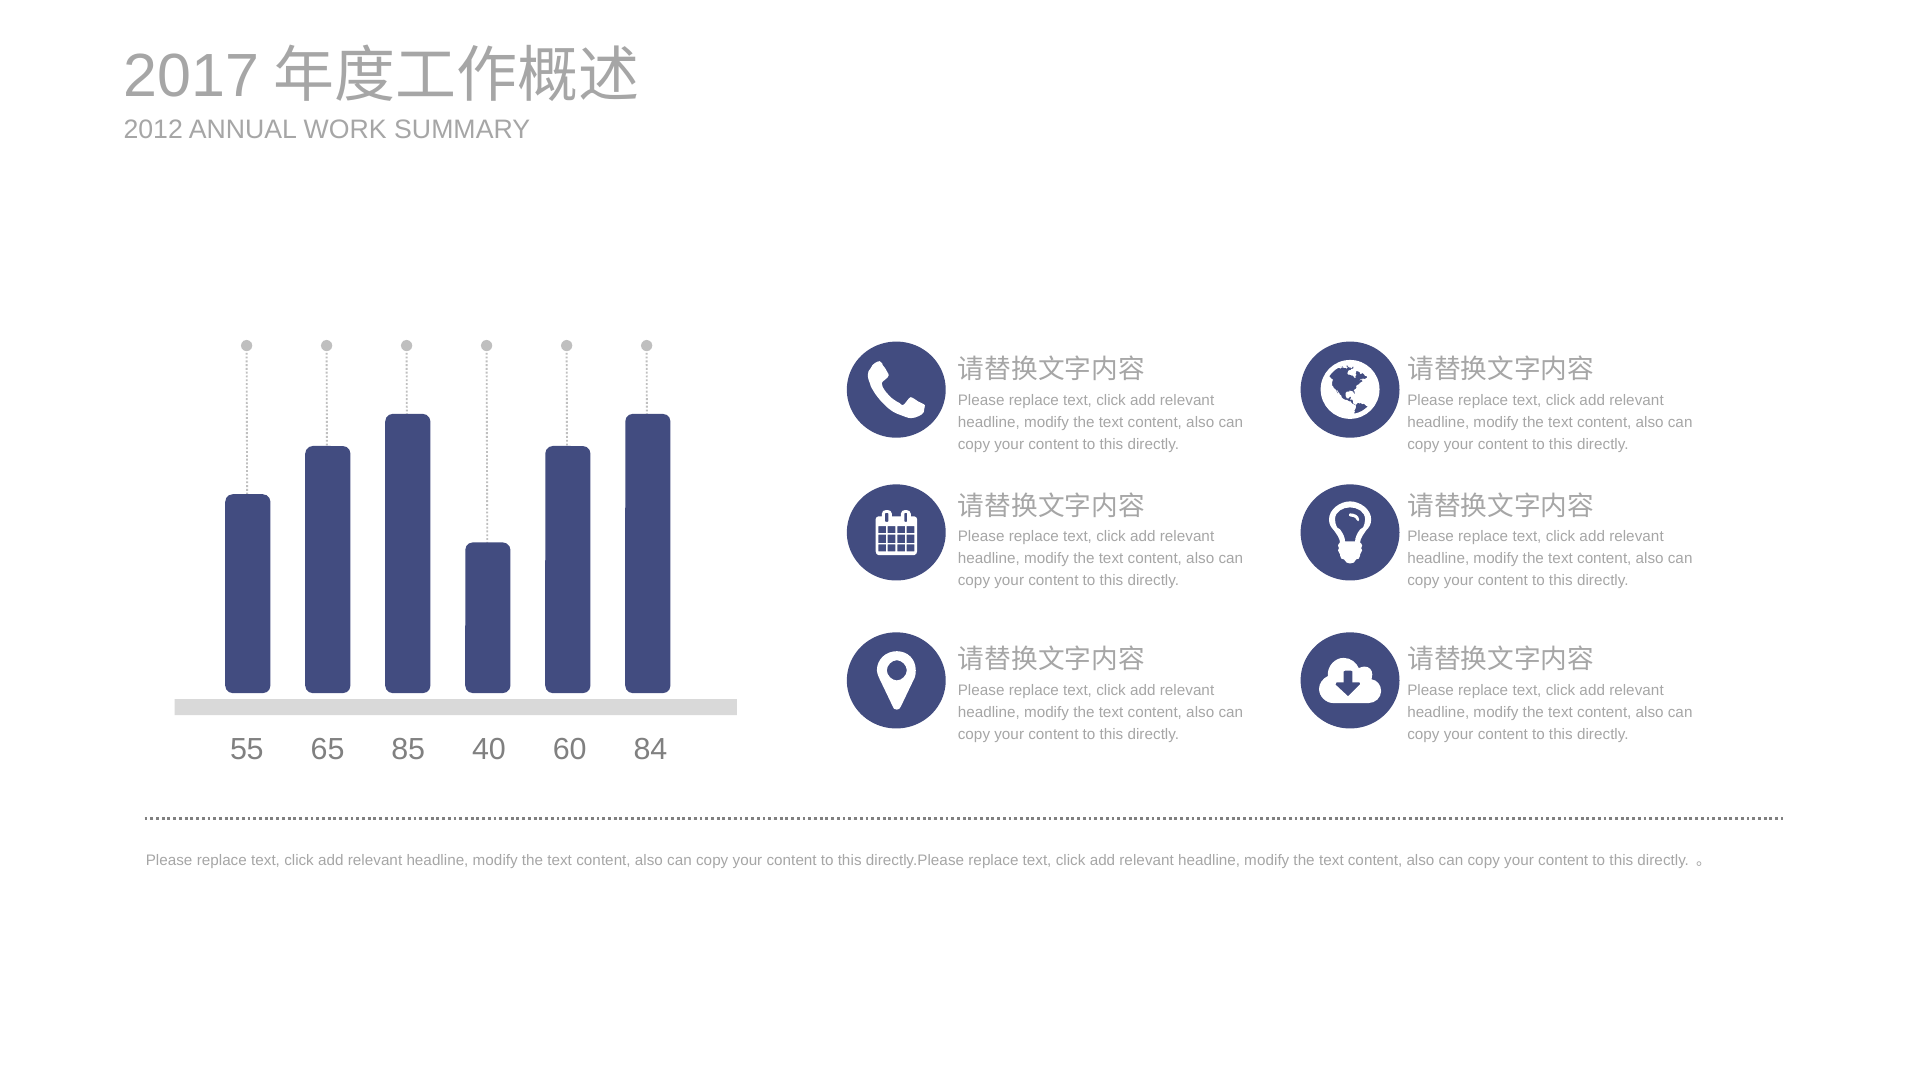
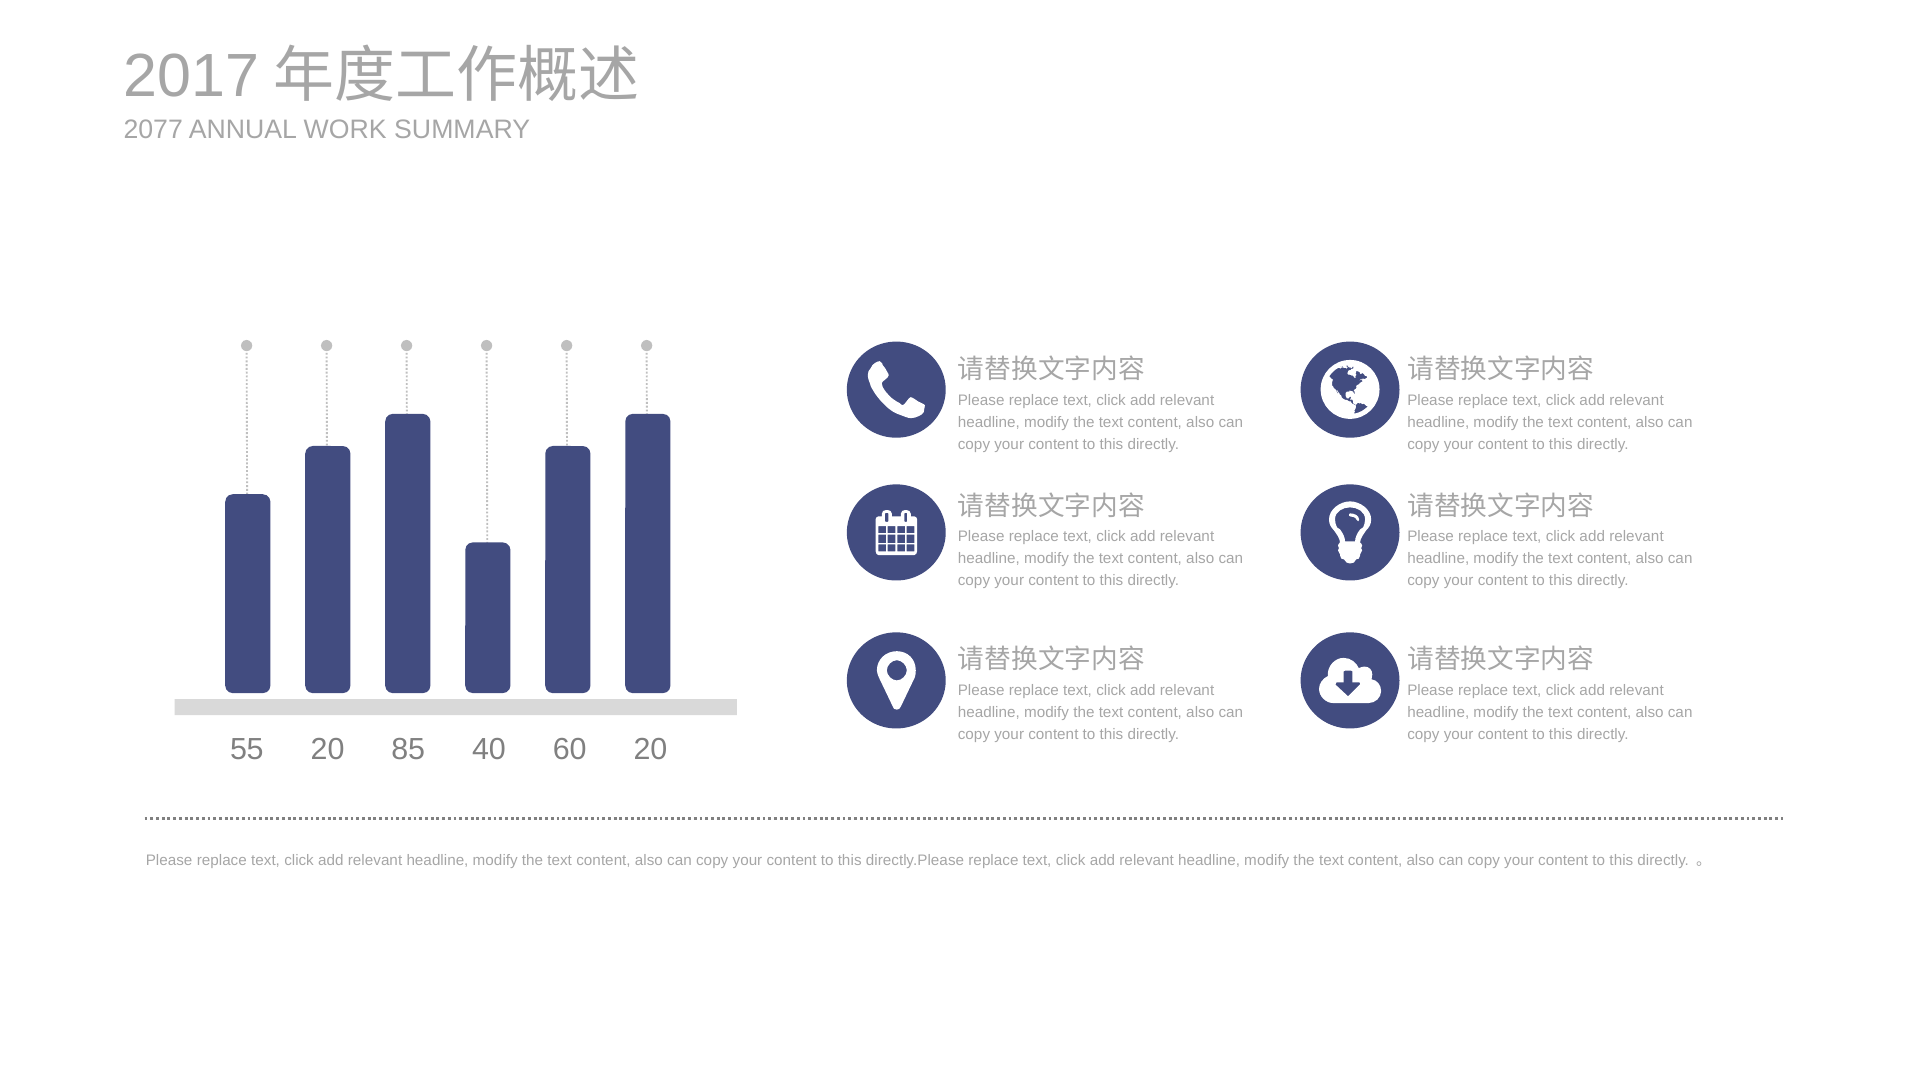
2012: 2012 -> 2077
55 65: 65 -> 20
60 84: 84 -> 20
